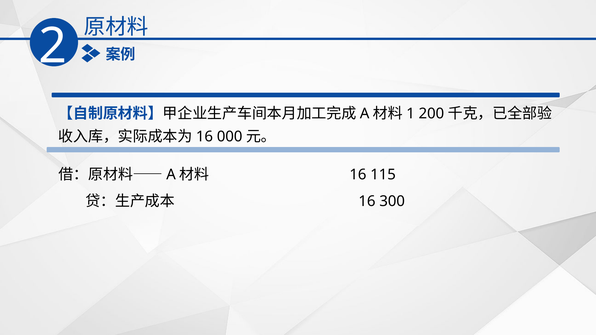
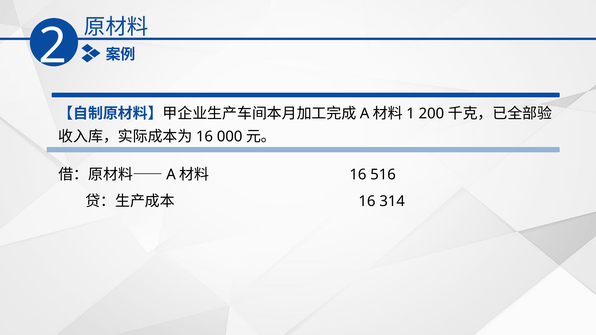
115: 115 -> 516
300: 300 -> 314
